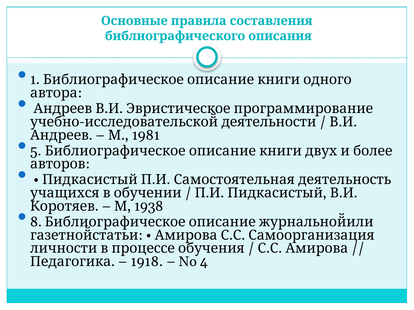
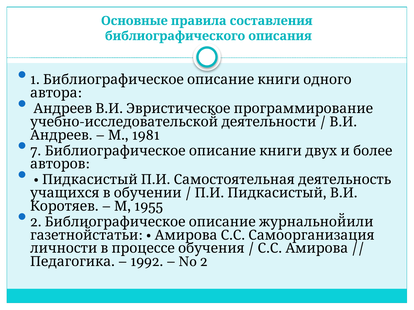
5: 5 -> 7
1938: 1938 -> 1955
8 at (36, 222): 8 -> 2
1918: 1918 -> 1992
No 4: 4 -> 2
